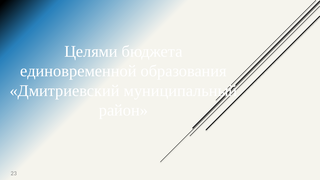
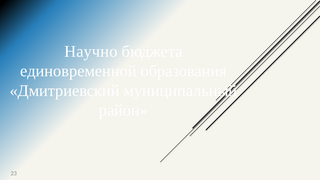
Целями: Целями -> Научно
